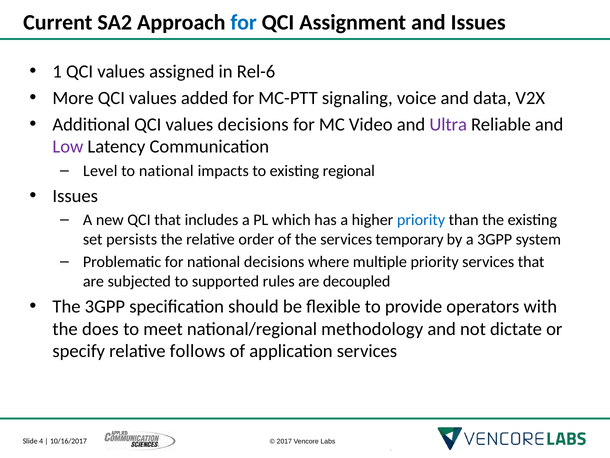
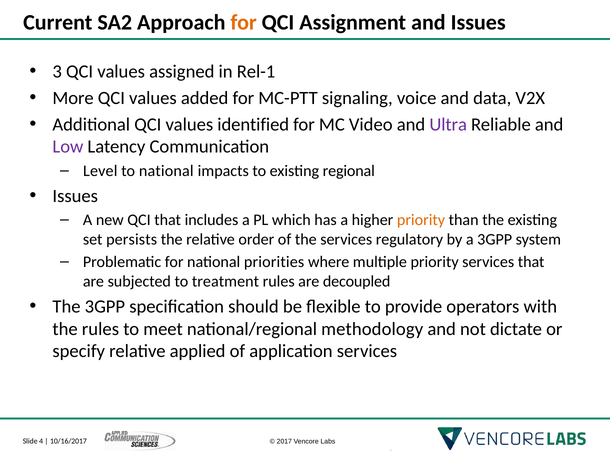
for at (244, 22) colour: blue -> orange
1: 1 -> 3
Rel-6: Rel-6 -> Rel-1
values decisions: decisions -> identified
priority at (421, 220) colour: blue -> orange
temporary: temporary -> regulatory
national decisions: decisions -> priorities
supported: supported -> treatment
the does: does -> rules
follows: follows -> applied
